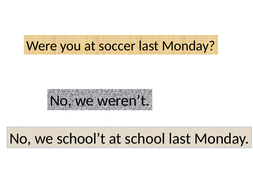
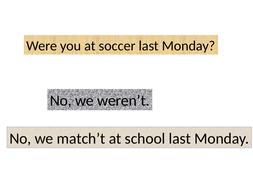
school’t: school’t -> match’t
